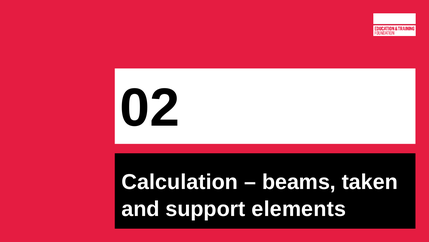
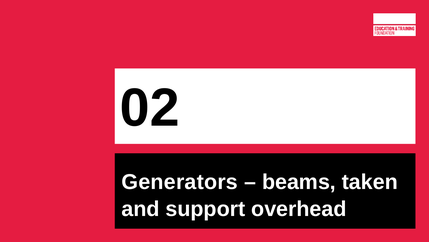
Calculation: Calculation -> Generators
elements: elements -> overhead
